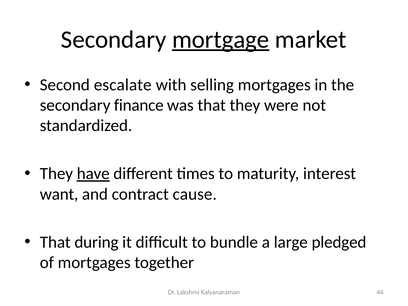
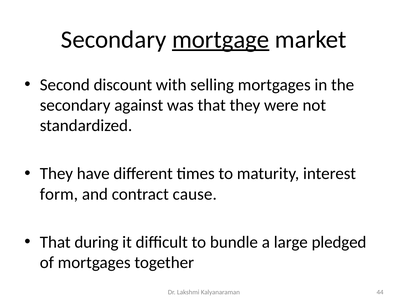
escalate: escalate -> discount
finance: finance -> against
have underline: present -> none
want: want -> form
